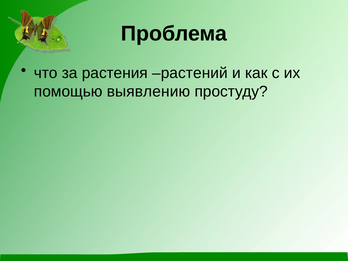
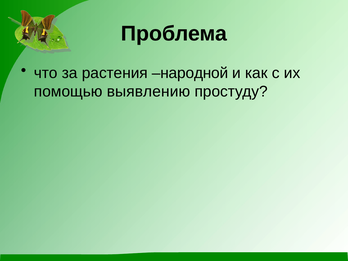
растений: растений -> народной
